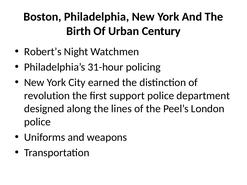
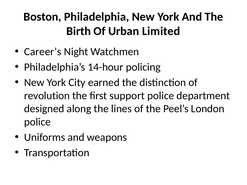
Century: Century -> Limited
Robert’s: Robert’s -> Career’s
31-hour: 31-hour -> 14-hour
